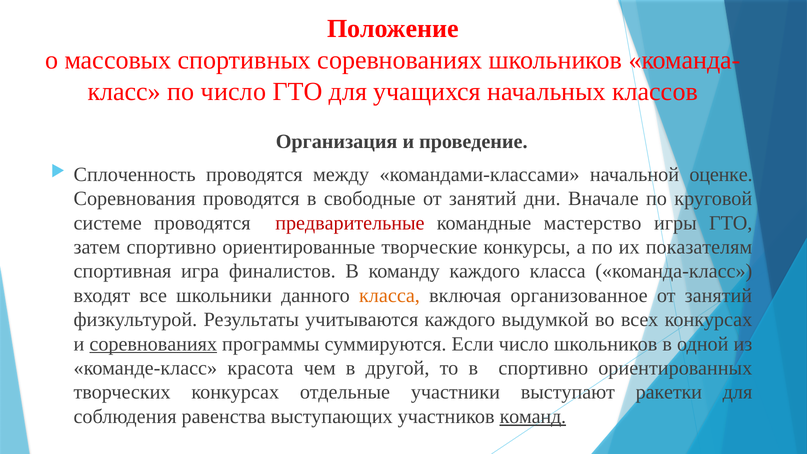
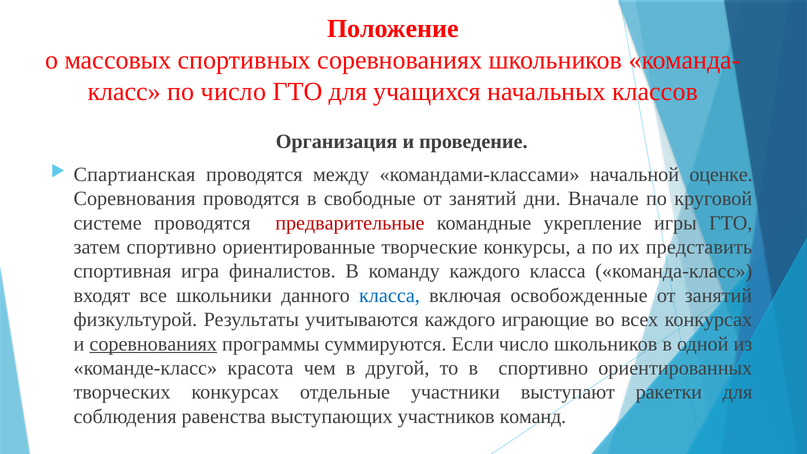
Сплоченность: Сплоченность -> Спартианская
мастерство: мастерство -> укрепление
показателям: показателям -> представить
класса at (389, 295) colour: orange -> blue
организованное: организованное -> освобожденные
выдумкой: выдумкой -> играющие
команд underline: present -> none
